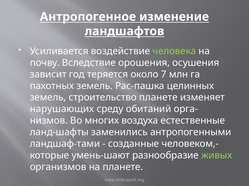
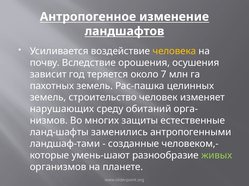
человека colour: light green -> yellow
строительство планете: планете -> человек
воздуха: воздуха -> защиты
